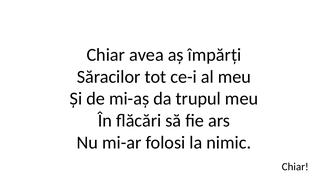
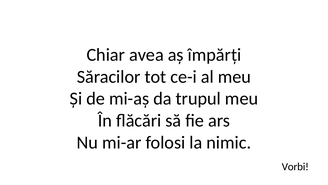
Chiar at (295, 166): Chiar -> Vorbi
